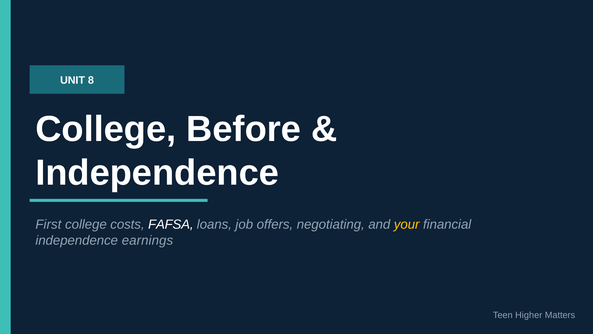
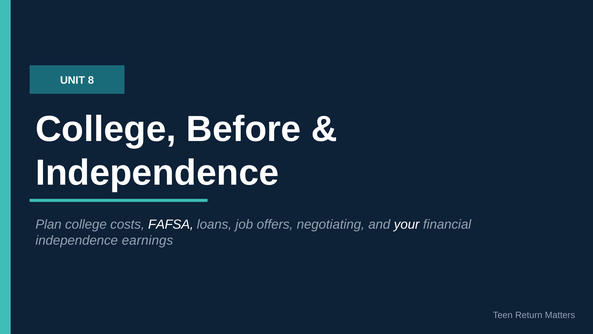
First: First -> Plan
your colour: yellow -> white
Higher: Higher -> Return
